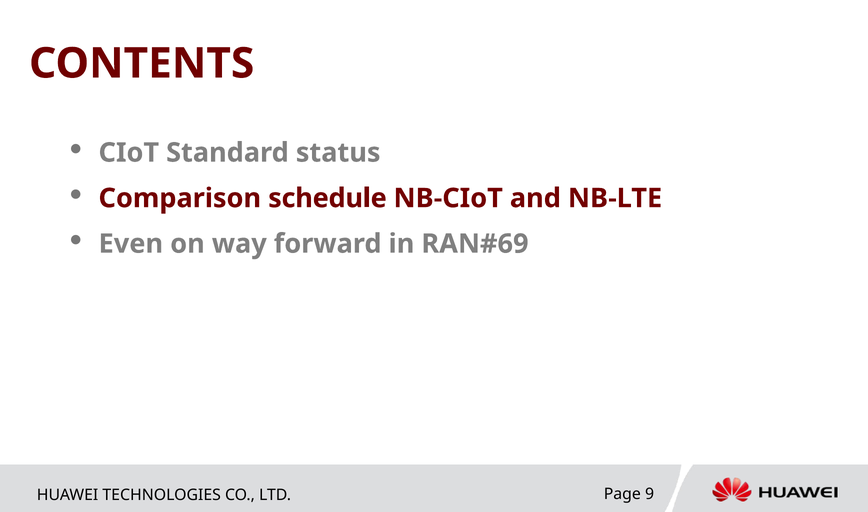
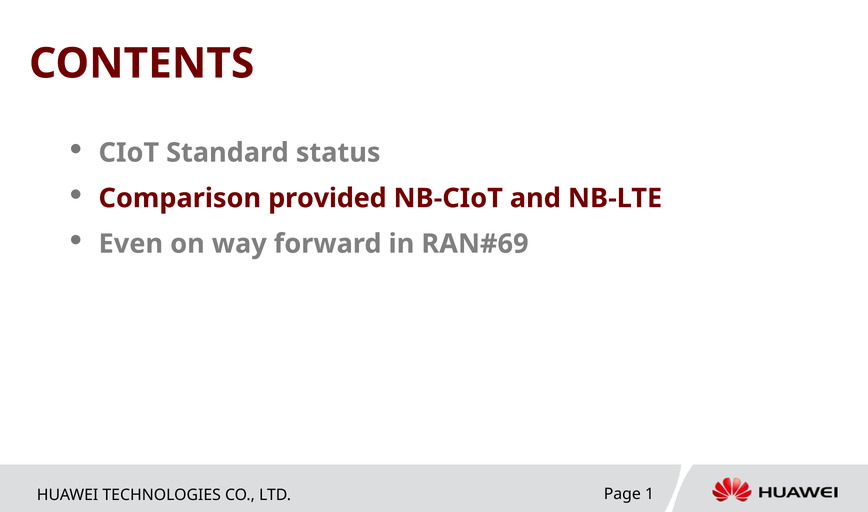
schedule: schedule -> provided
9: 9 -> 1
